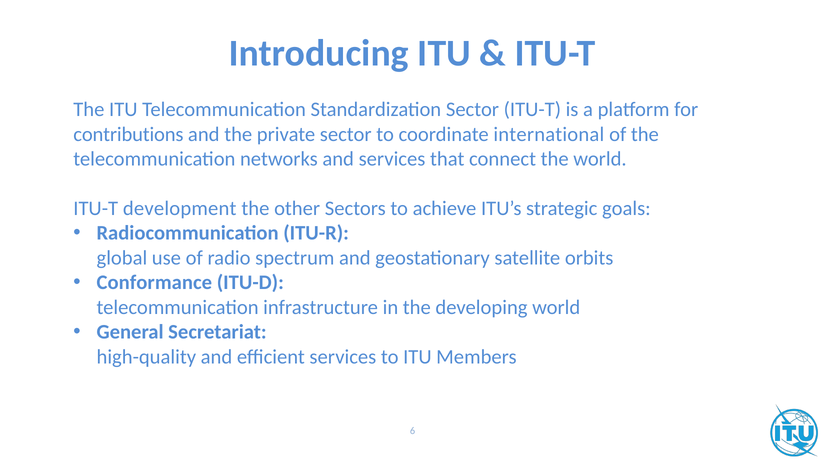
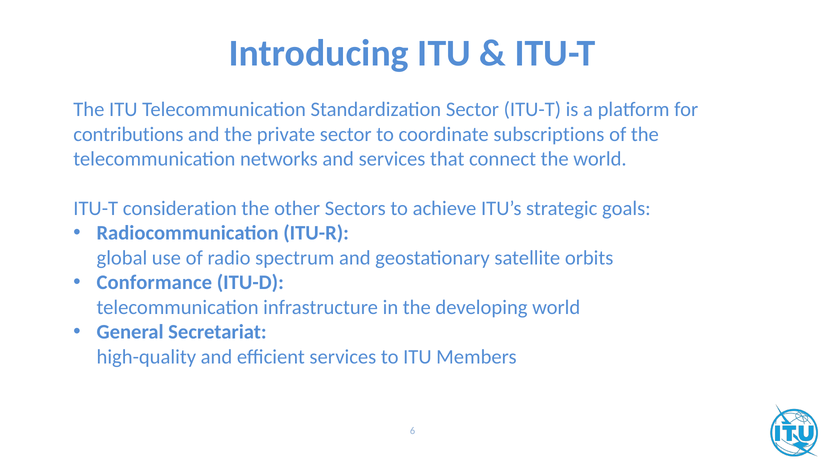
international: international -> subscriptions
development: development -> consideration
